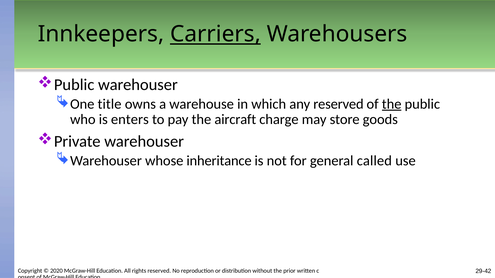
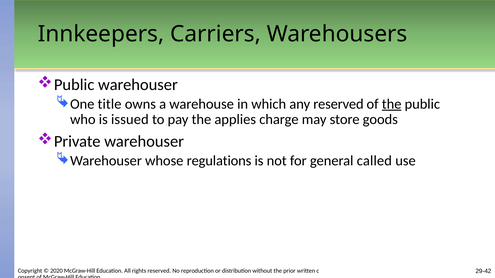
Carriers underline: present -> none
enters: enters -> issued
aircraft: aircraft -> applies
inheritance: inheritance -> regulations
